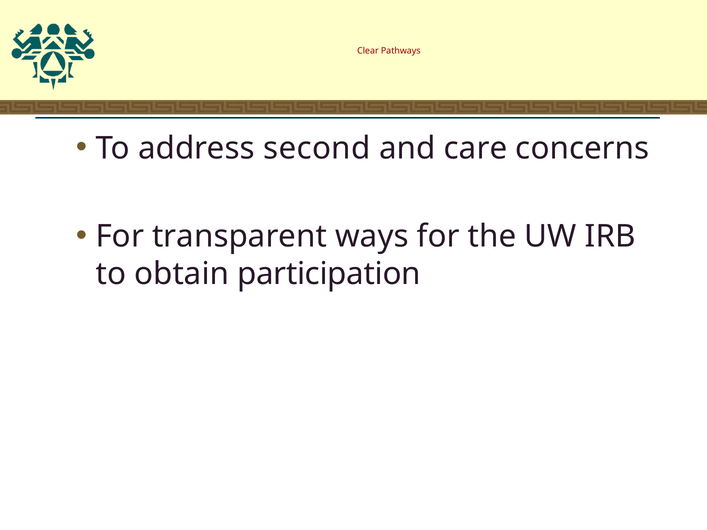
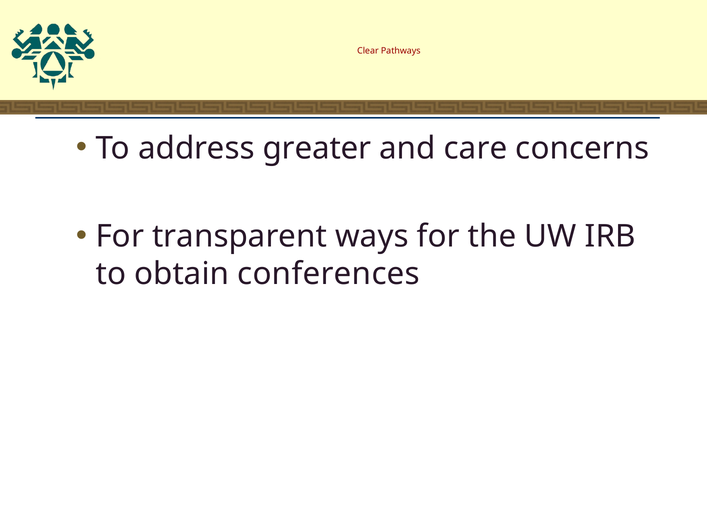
second: second -> greater
participation: participation -> conferences
